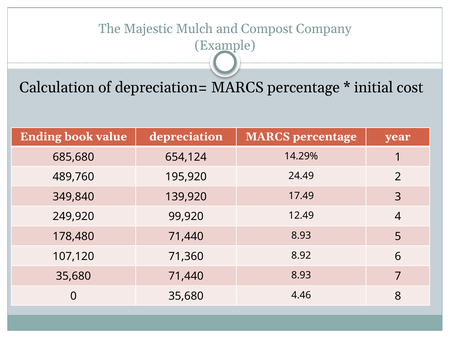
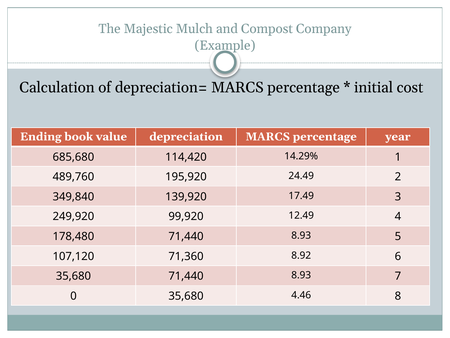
654,124: 654,124 -> 114,420
